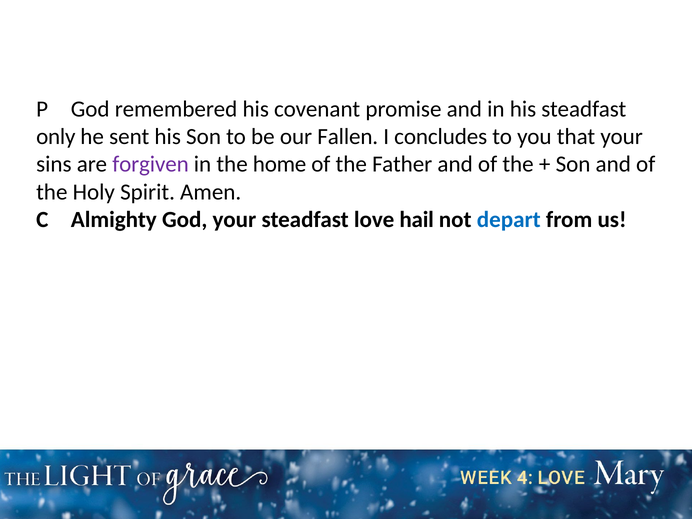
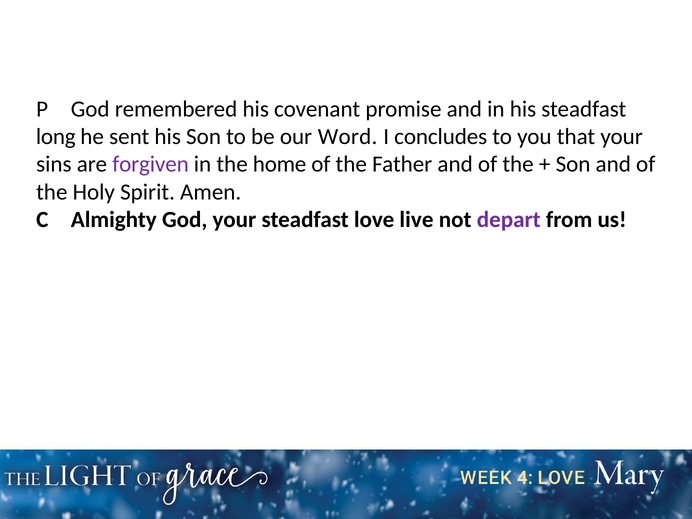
only: only -> long
Fallen: Fallen -> Word
hail: hail -> live
depart colour: blue -> purple
